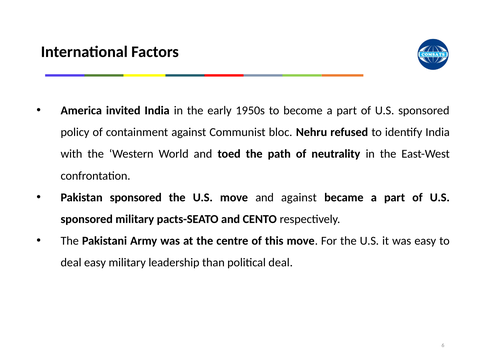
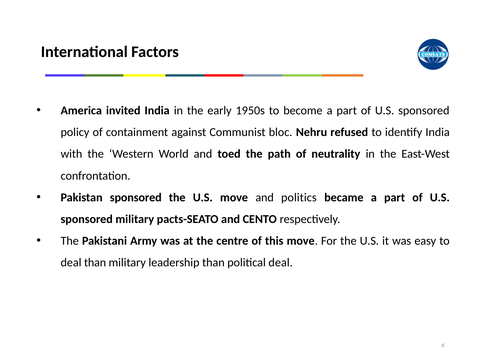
and against: against -> politics
deal easy: easy -> than
